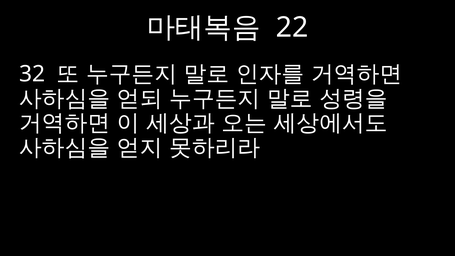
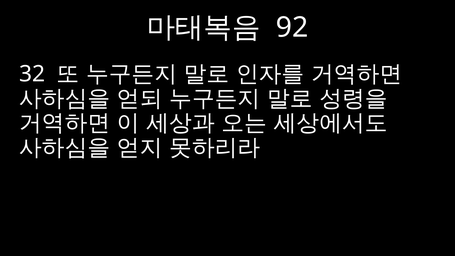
22: 22 -> 92
